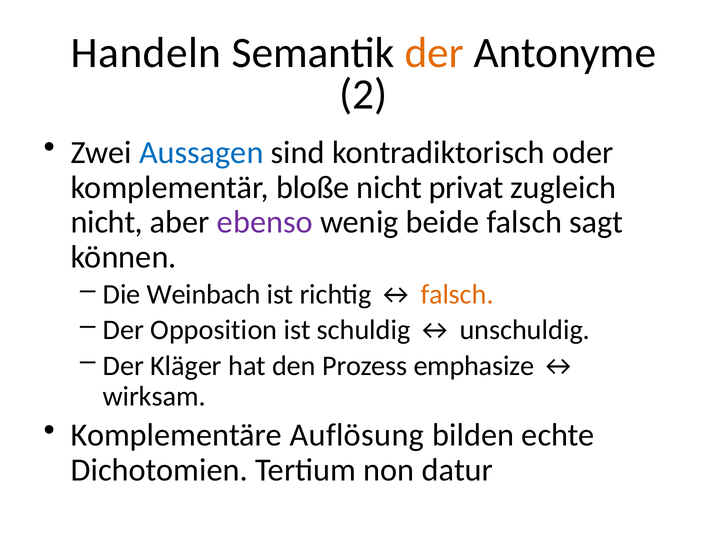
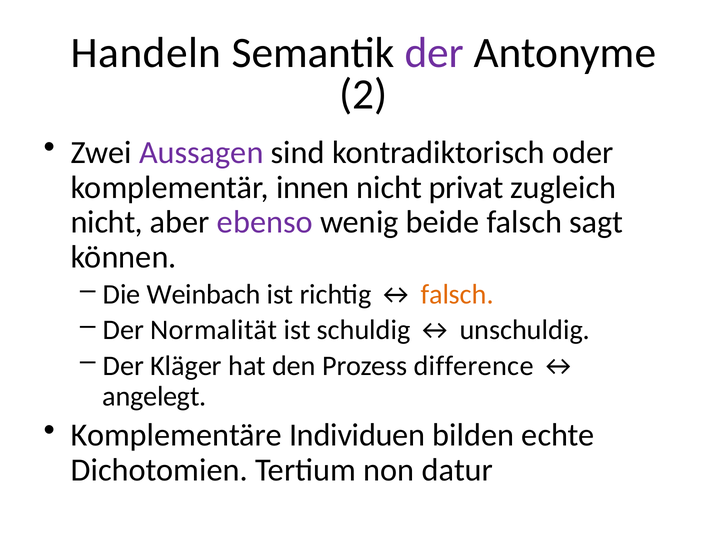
der at (434, 53) colour: orange -> purple
Aussagen colour: blue -> purple
bloße: bloße -> innen
Opposition: Opposition -> Normalität
emphasize: emphasize -> difference
wirksam: wirksam -> angelegt
Auflösung: Auflösung -> Individuen
